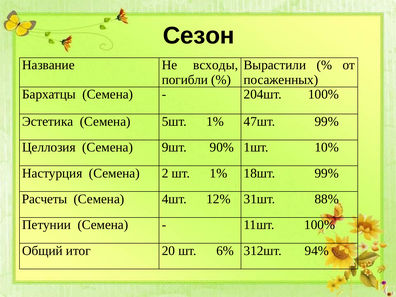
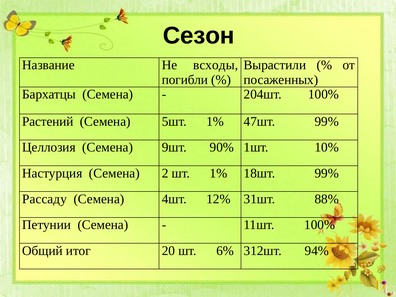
Эстетика: Эстетика -> Растений
Расчеты: Расчеты -> Рассаду
